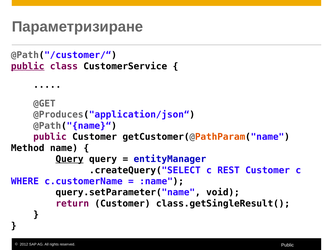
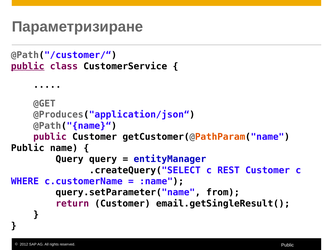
Method at (28, 148): Method -> Public
Query at (70, 159) underline: present -> none
void: void -> from
class.getSingleResult(: class.getSingleResult( -> email.getSingleResult(
